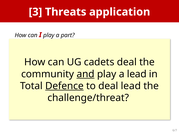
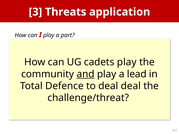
cadets deal: deal -> play
Defence underline: present -> none
deal lead: lead -> deal
